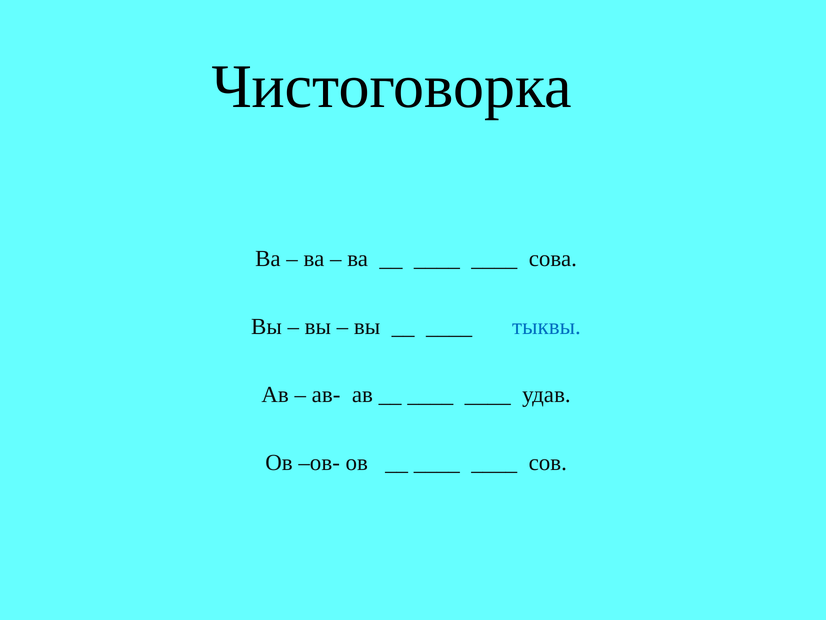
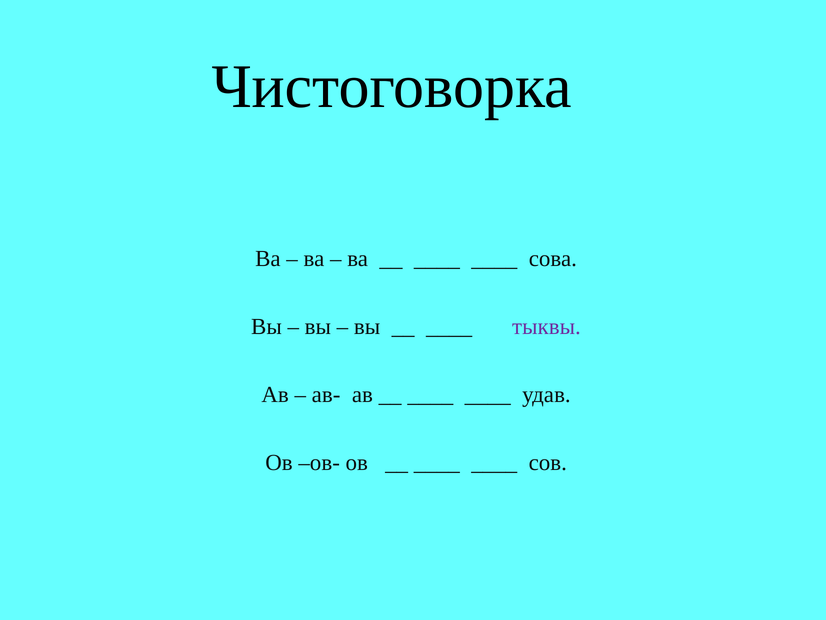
тыквы colour: blue -> purple
